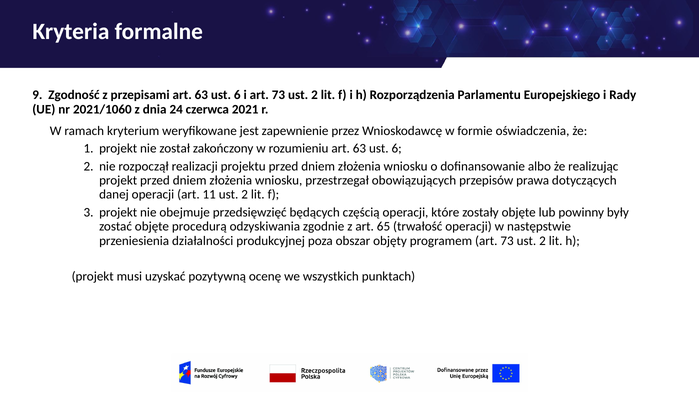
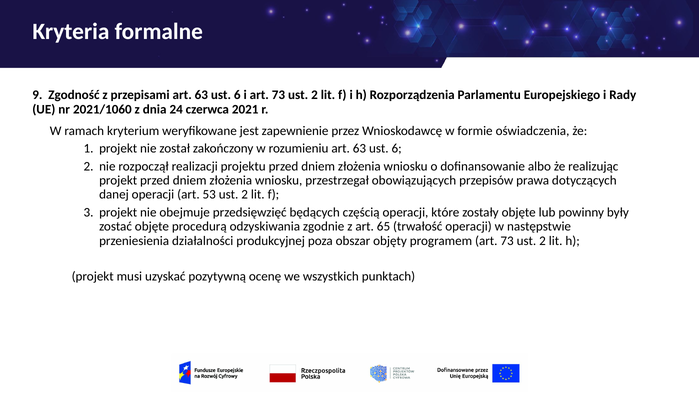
11: 11 -> 53
